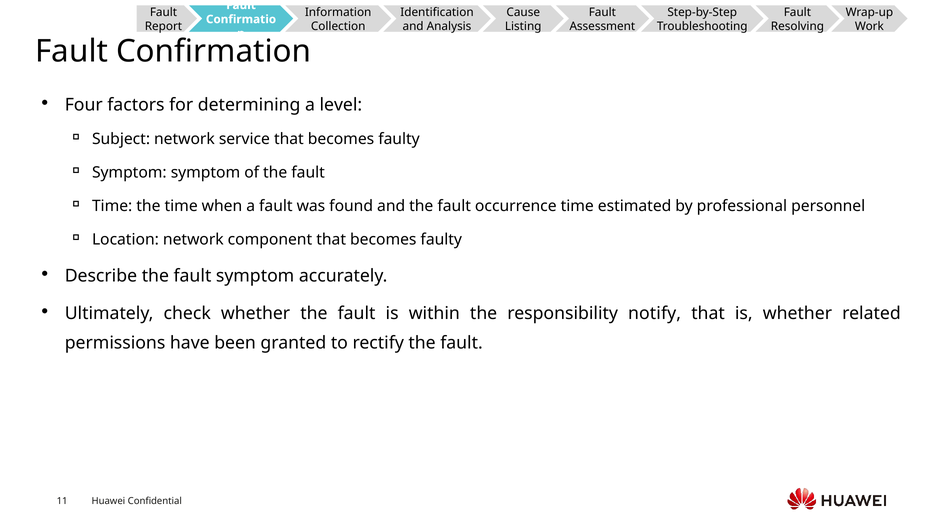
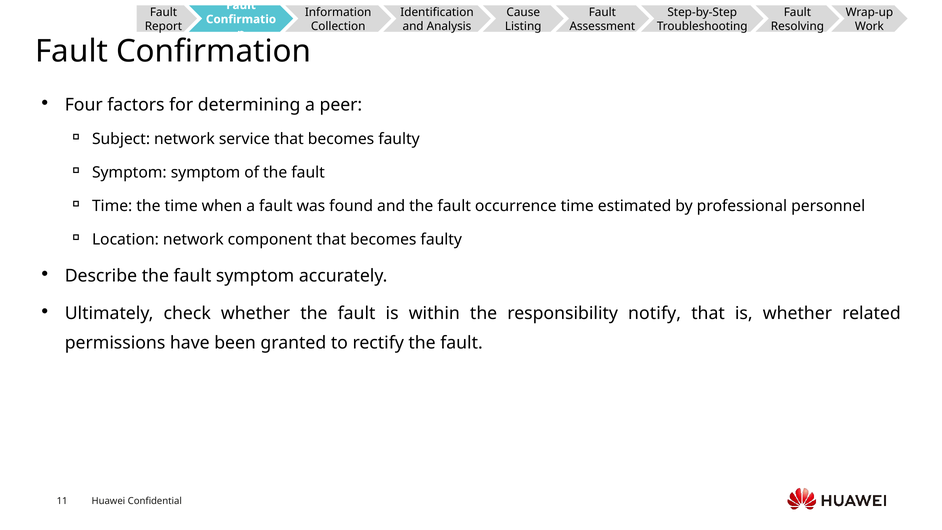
level: level -> peer
